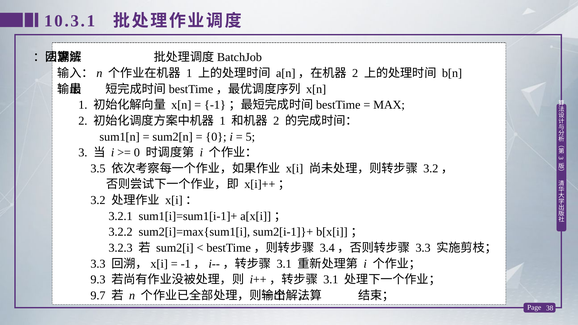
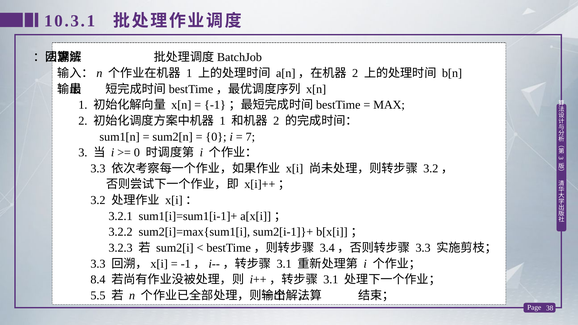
5: 5 -> 7
3.5 at (98, 169): 3.5 -> 3.3
9.3: 9.3 -> 8.4
9.7: 9.7 -> 5.5
